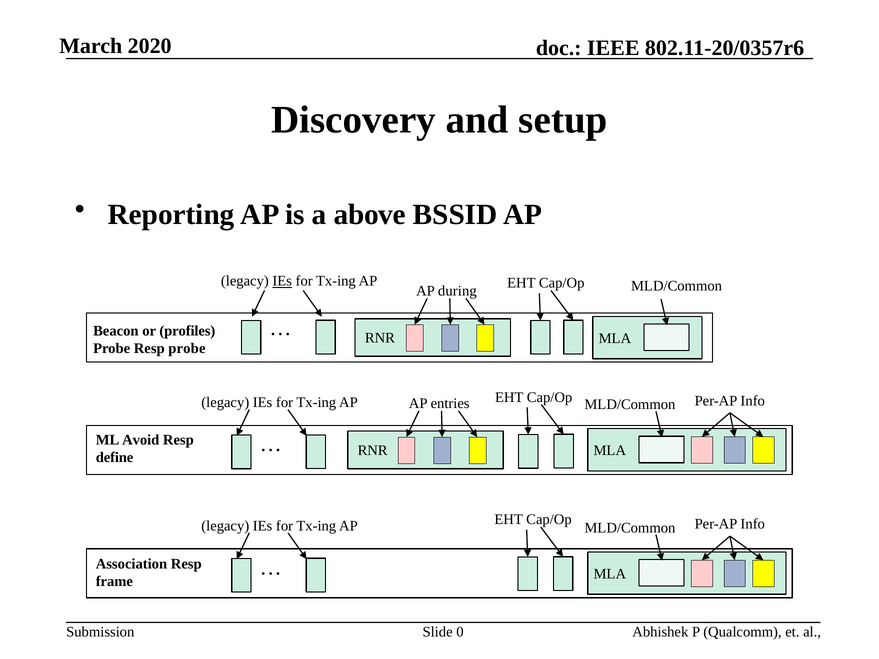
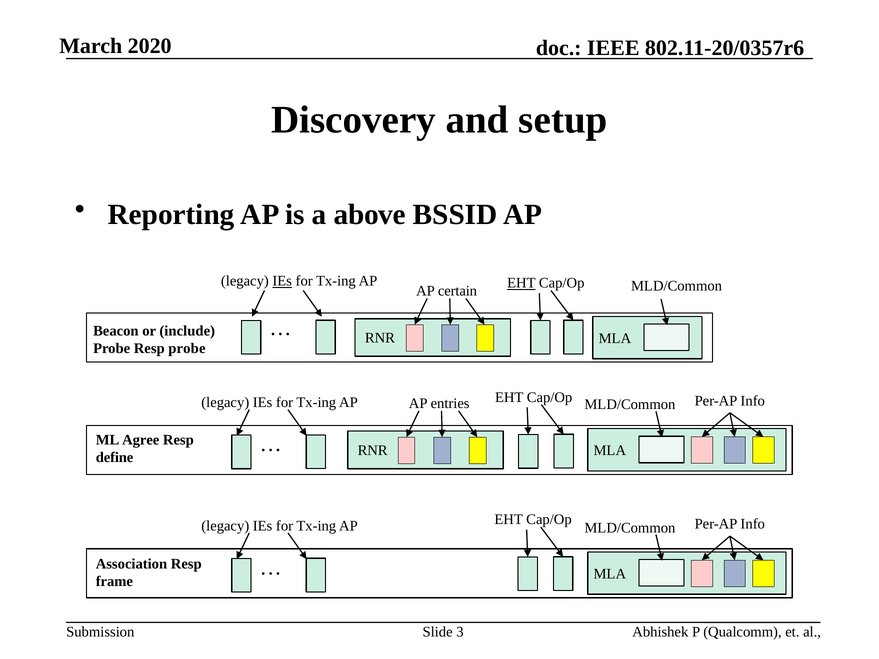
EHT at (521, 283) underline: none -> present
during: during -> certain
profiles: profiles -> include
Avoid: Avoid -> Agree
0: 0 -> 3
